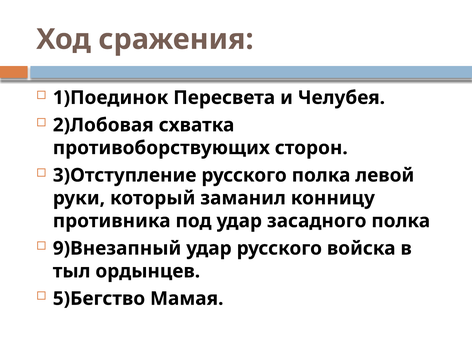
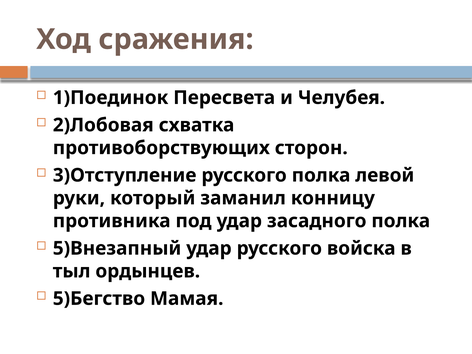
9)Внезапный: 9)Внезапный -> 5)Внезапный
